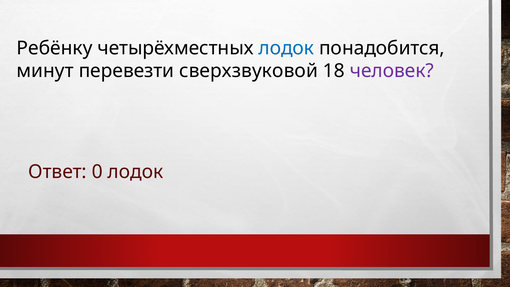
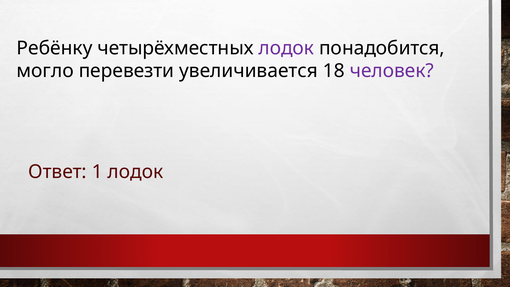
лодок at (286, 48) colour: blue -> purple
минут: минут -> могло
сверхзвуковой: сверхзвуковой -> увеличивается
0: 0 -> 1
